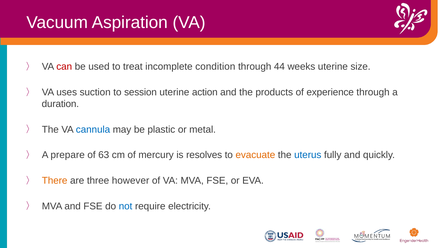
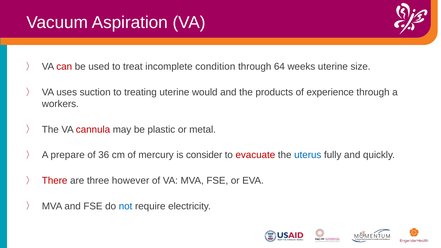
44: 44 -> 64
session: session -> treating
action: action -> would
duration: duration -> workers
cannula colour: blue -> red
63: 63 -> 36
resolves: resolves -> consider
evacuate colour: orange -> red
There colour: orange -> red
